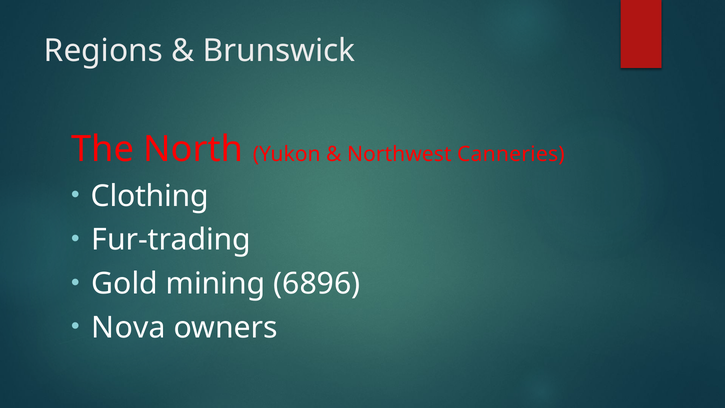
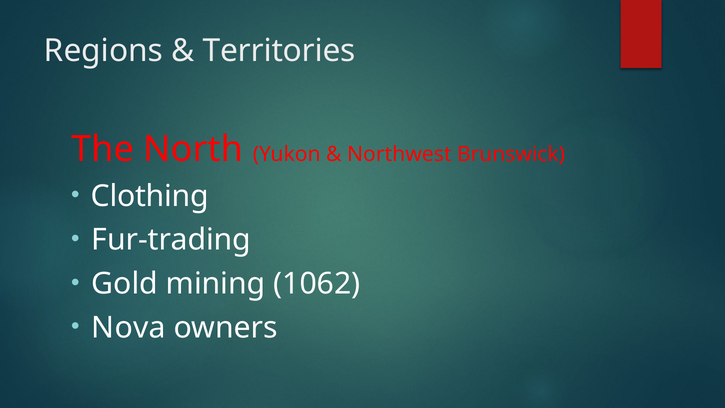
Brunswick: Brunswick -> Territories
Canneries: Canneries -> Brunswick
6896: 6896 -> 1062
